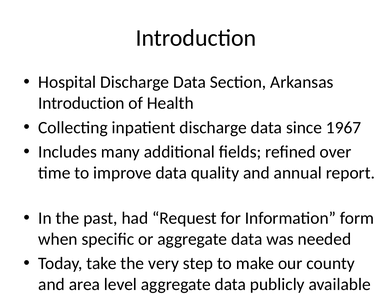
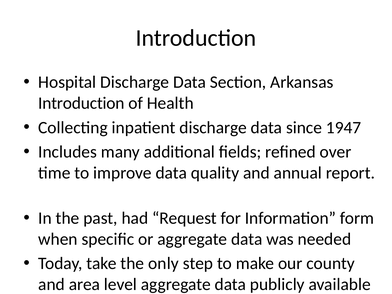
1967: 1967 -> 1947
very: very -> only
